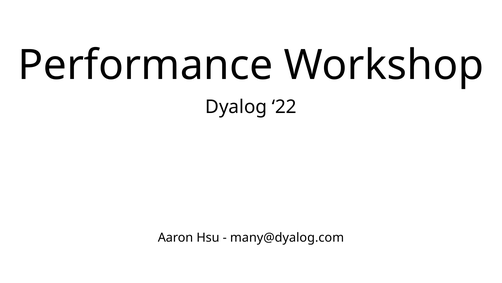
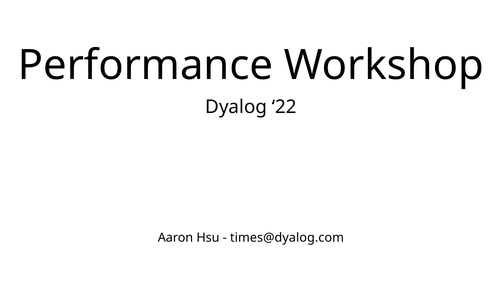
many@dyalog.com: many@dyalog.com -> times@dyalog.com
